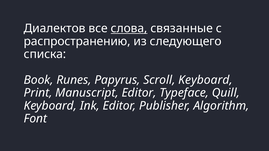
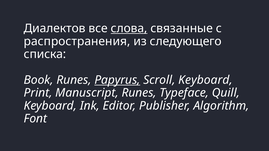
распространению: распространению -> распространения
Papyrus underline: none -> present
Manuscript Editor: Editor -> Runes
